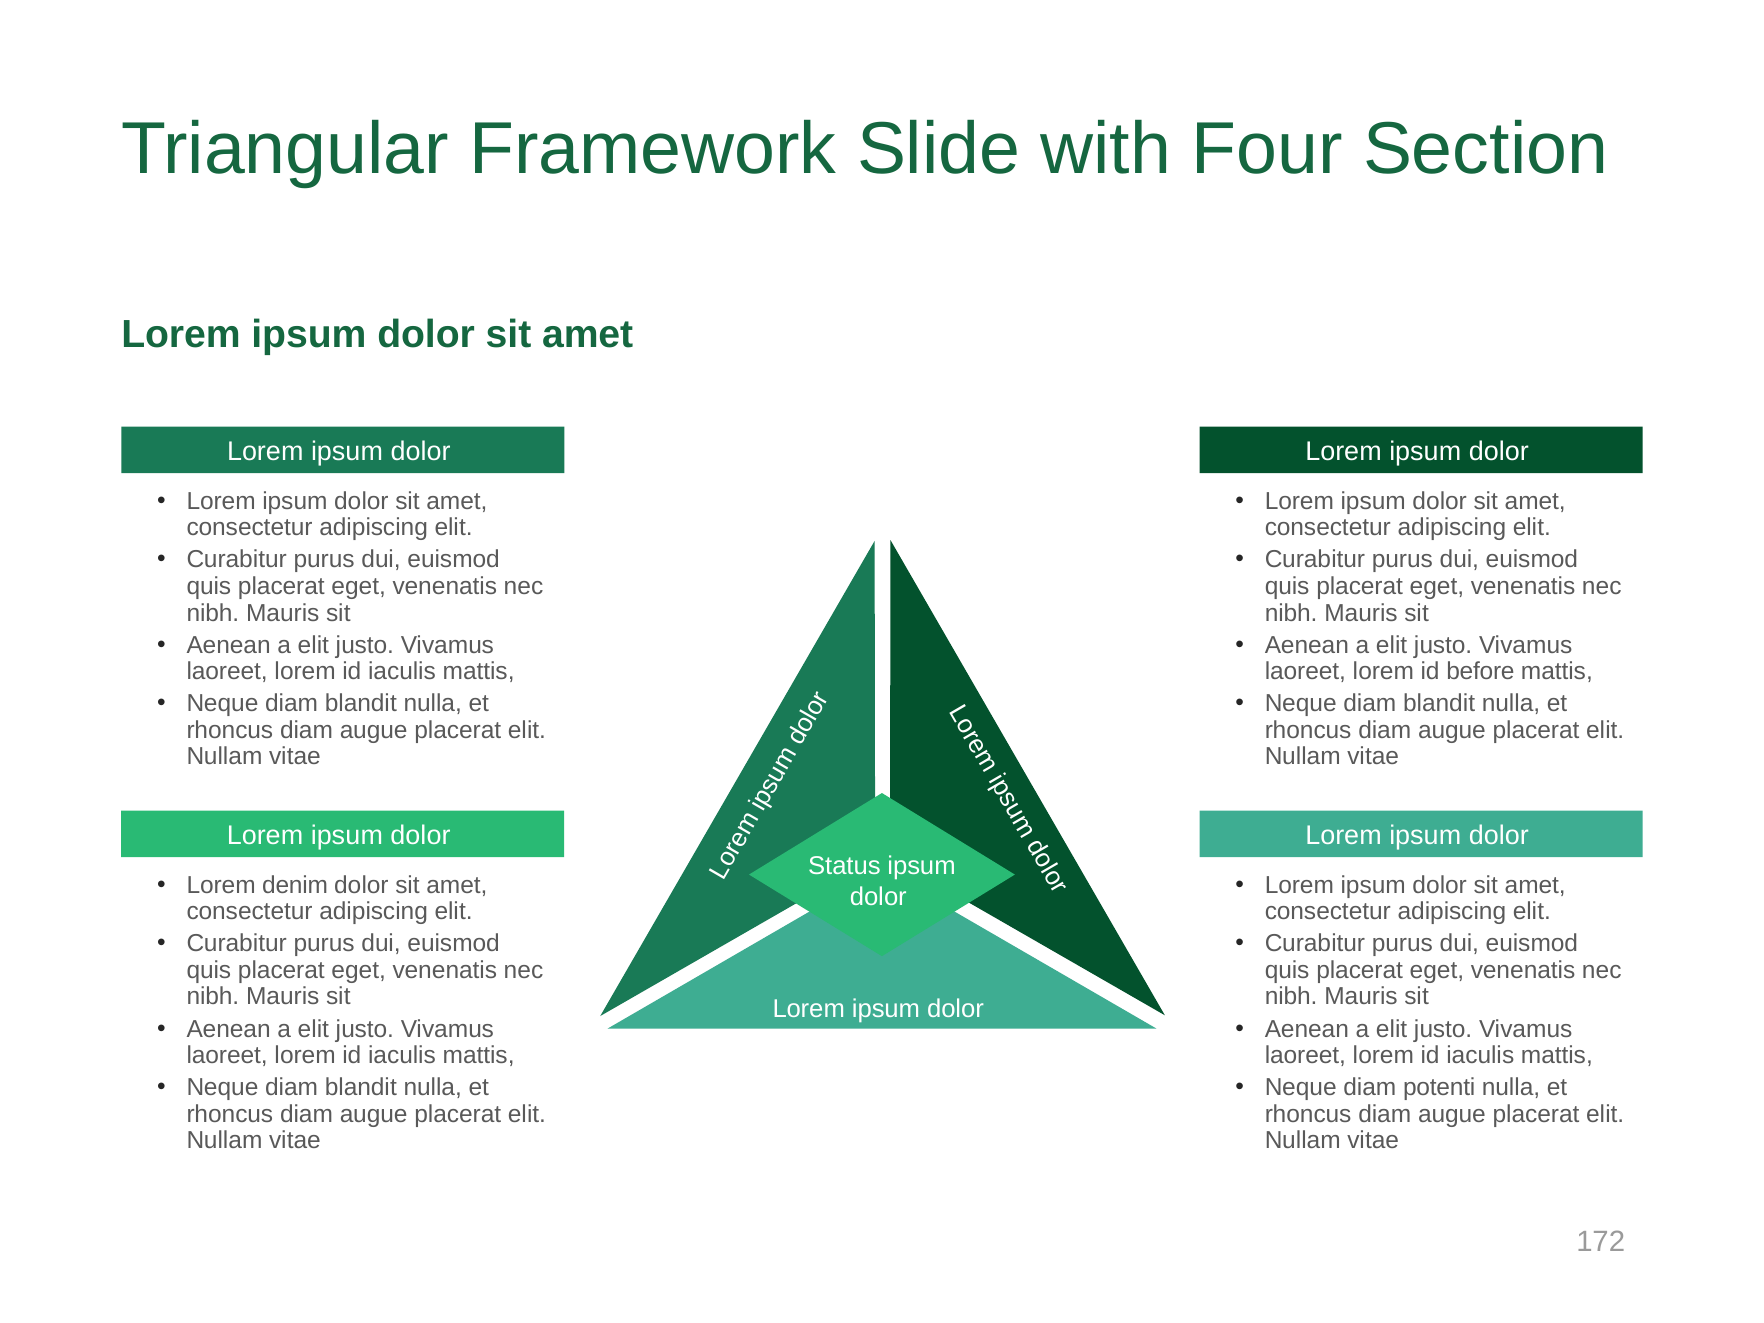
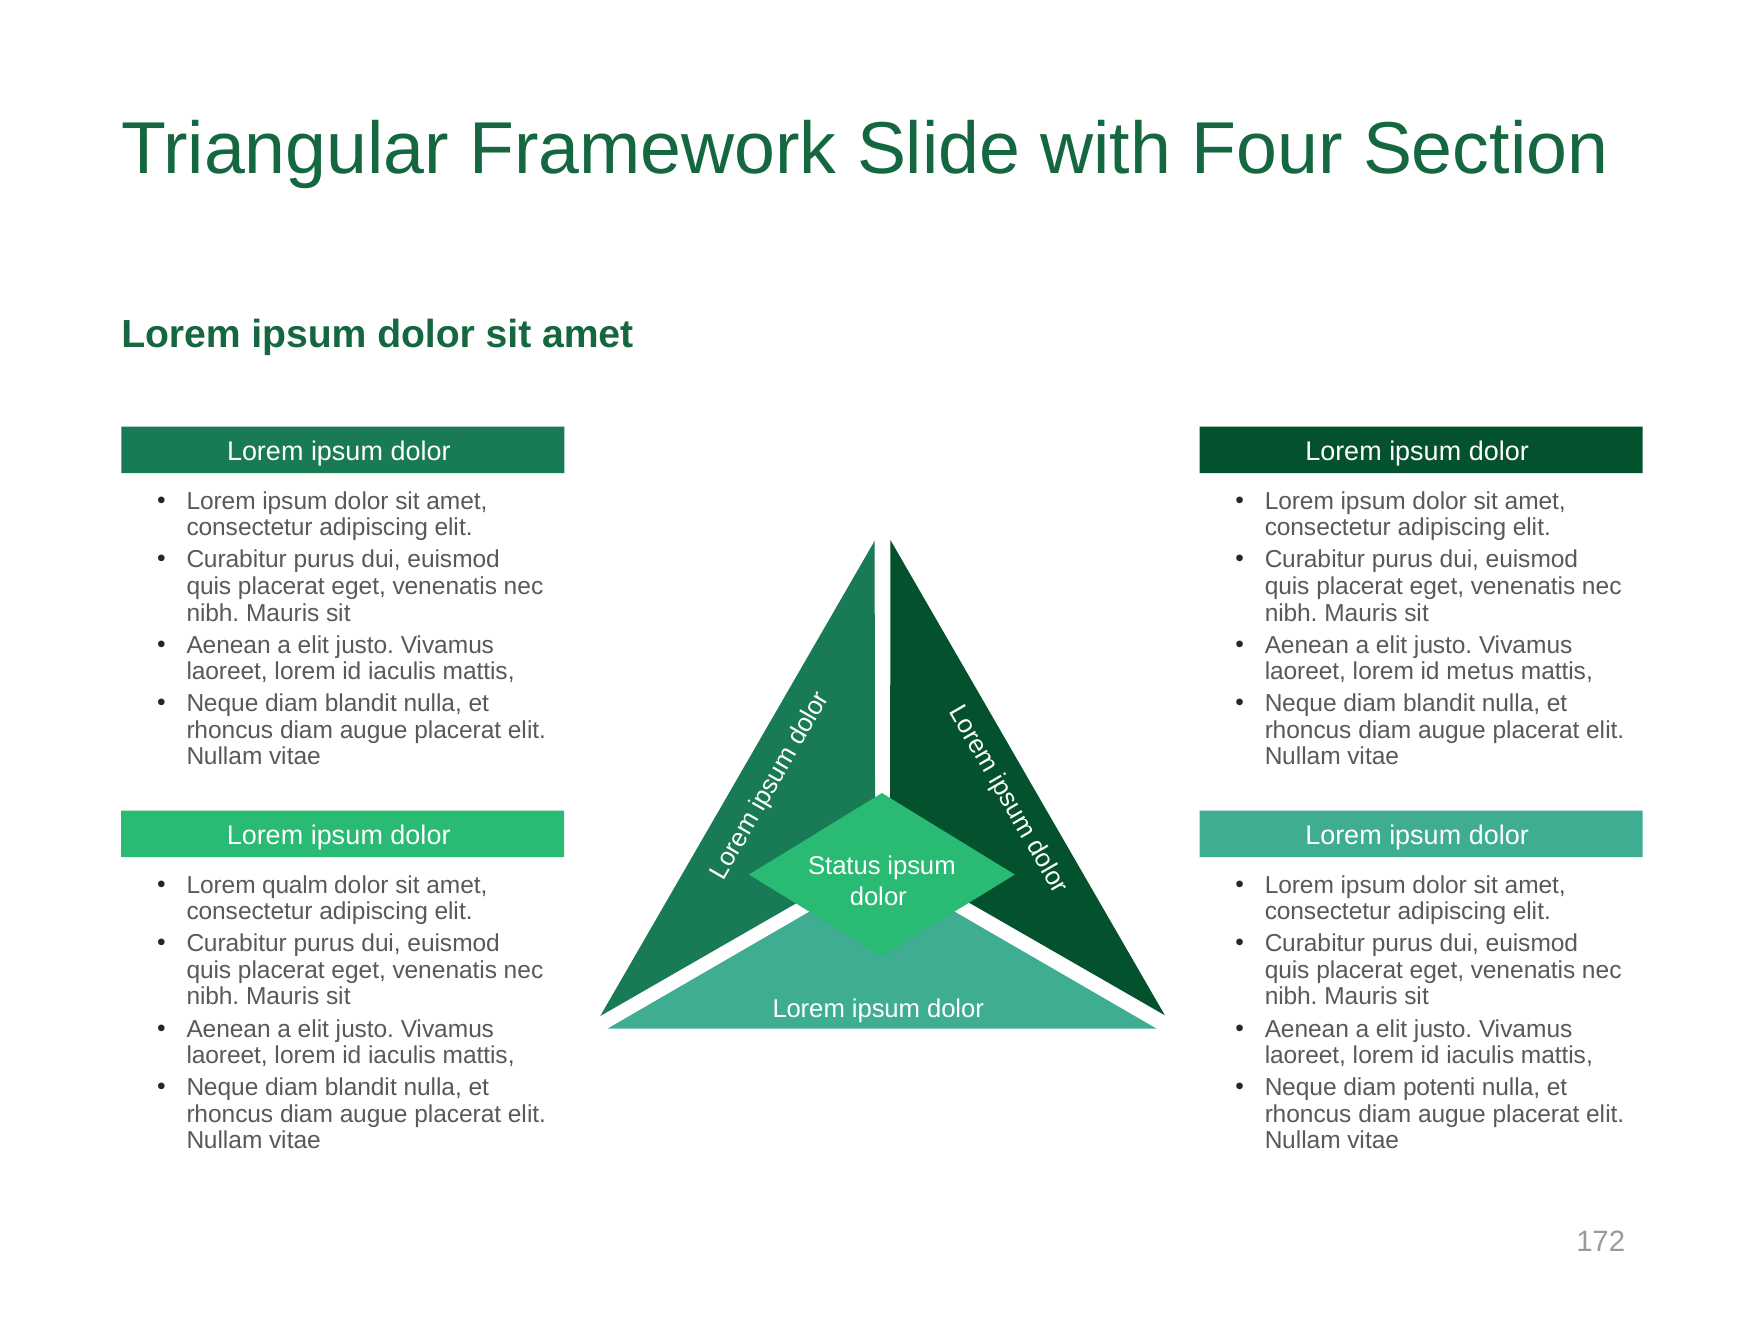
before: before -> metus
denim: denim -> qualm
